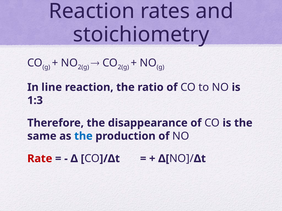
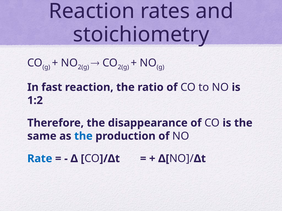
line: line -> fast
1:3: 1:3 -> 1:2
Rate colour: red -> blue
